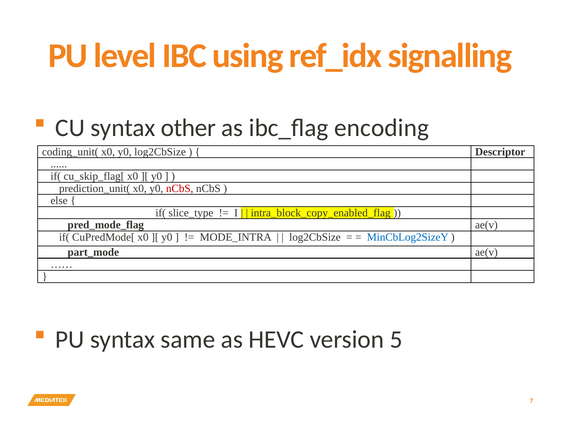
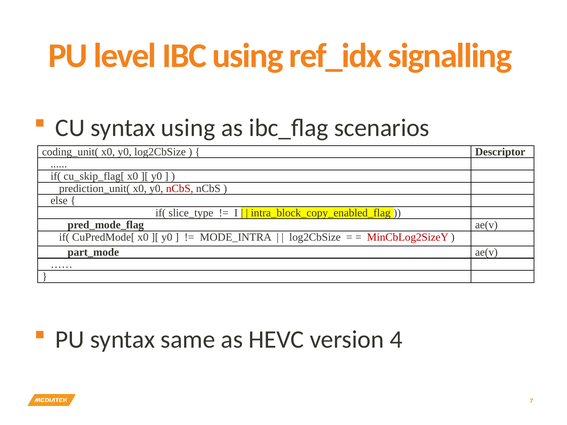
syntax other: other -> using
encoding: encoding -> scenarios
MinCbLog2SizeY colour: blue -> red
5: 5 -> 4
